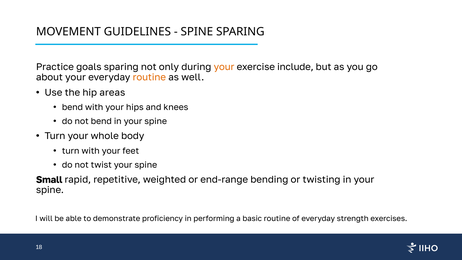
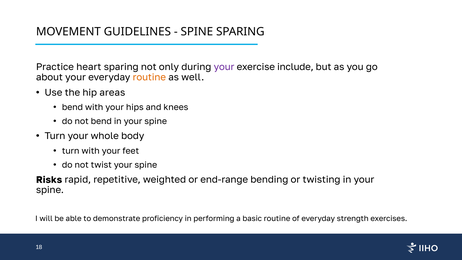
goals: goals -> heart
your at (224, 67) colour: orange -> purple
Small: Small -> Risks
